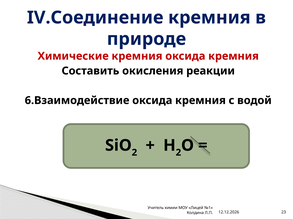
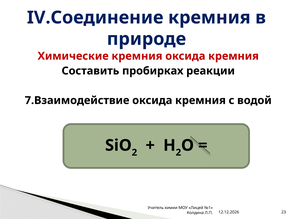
окисления: окисления -> пробирках
6.Взаимодействие: 6.Взаимодействие -> 7.Взаимодействие
